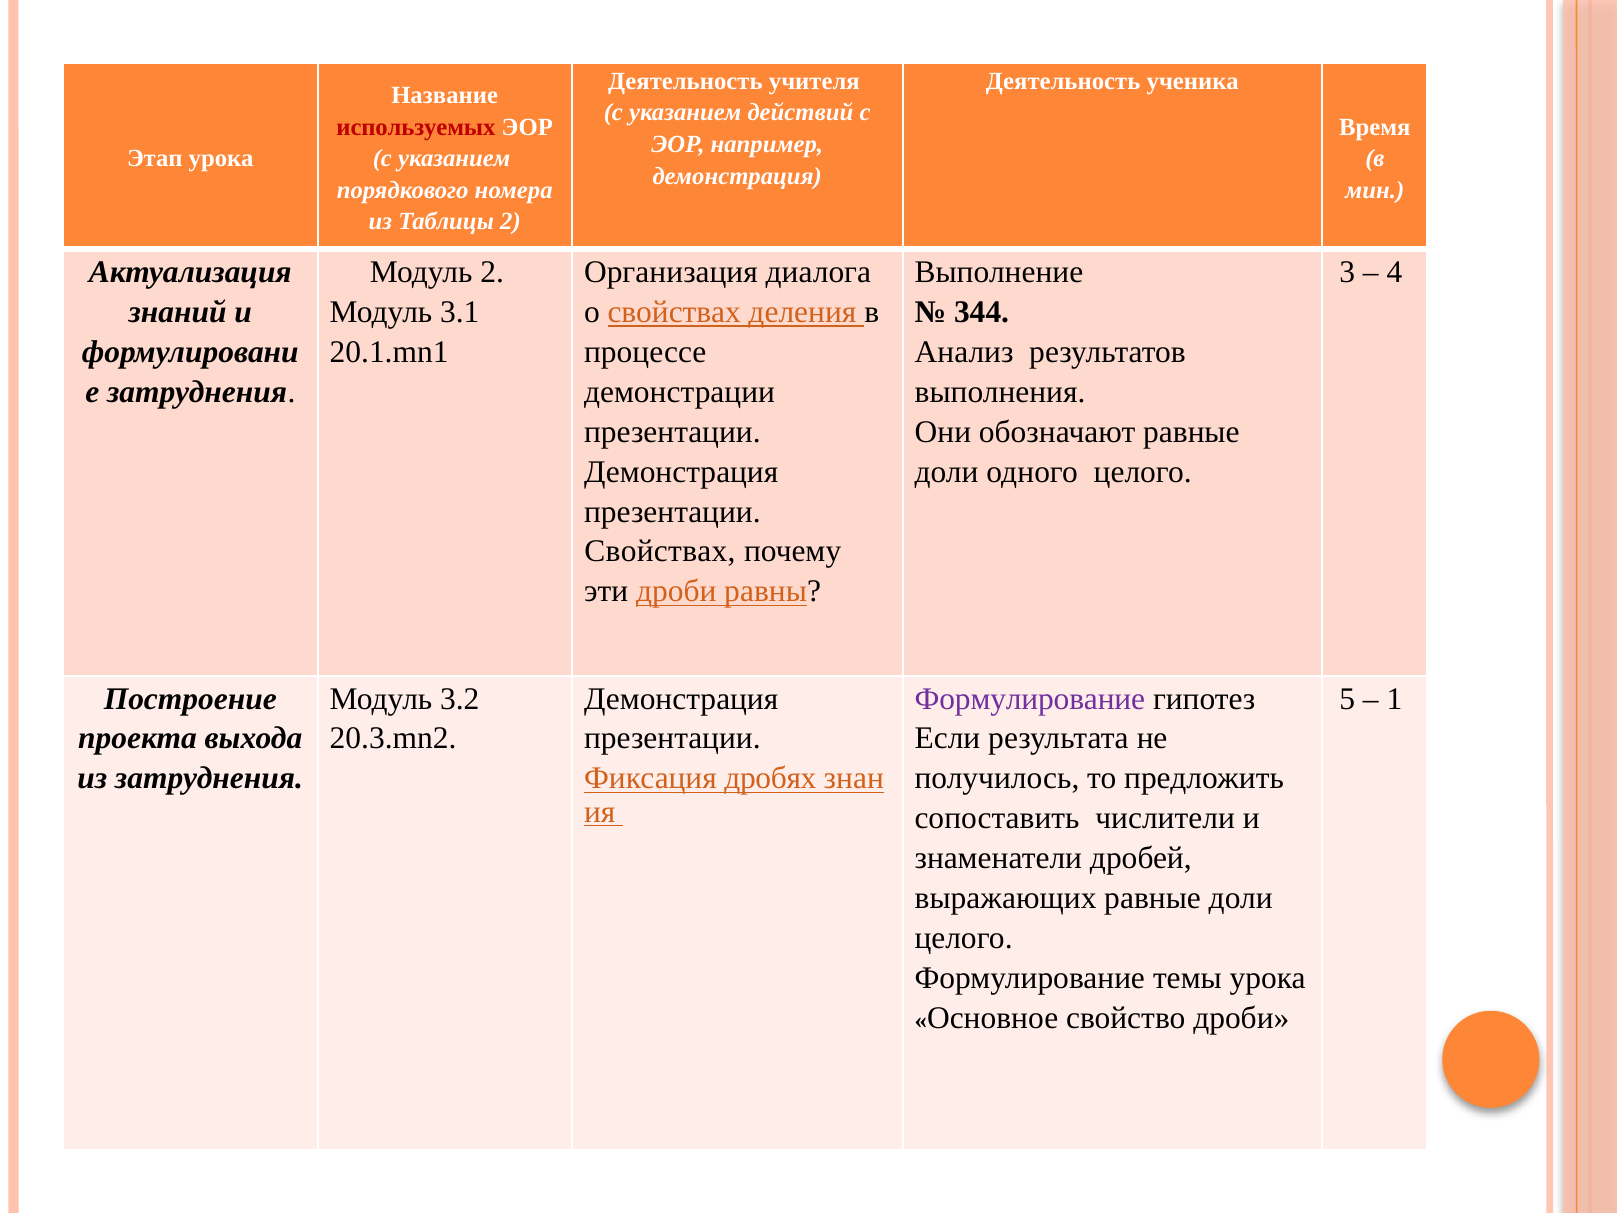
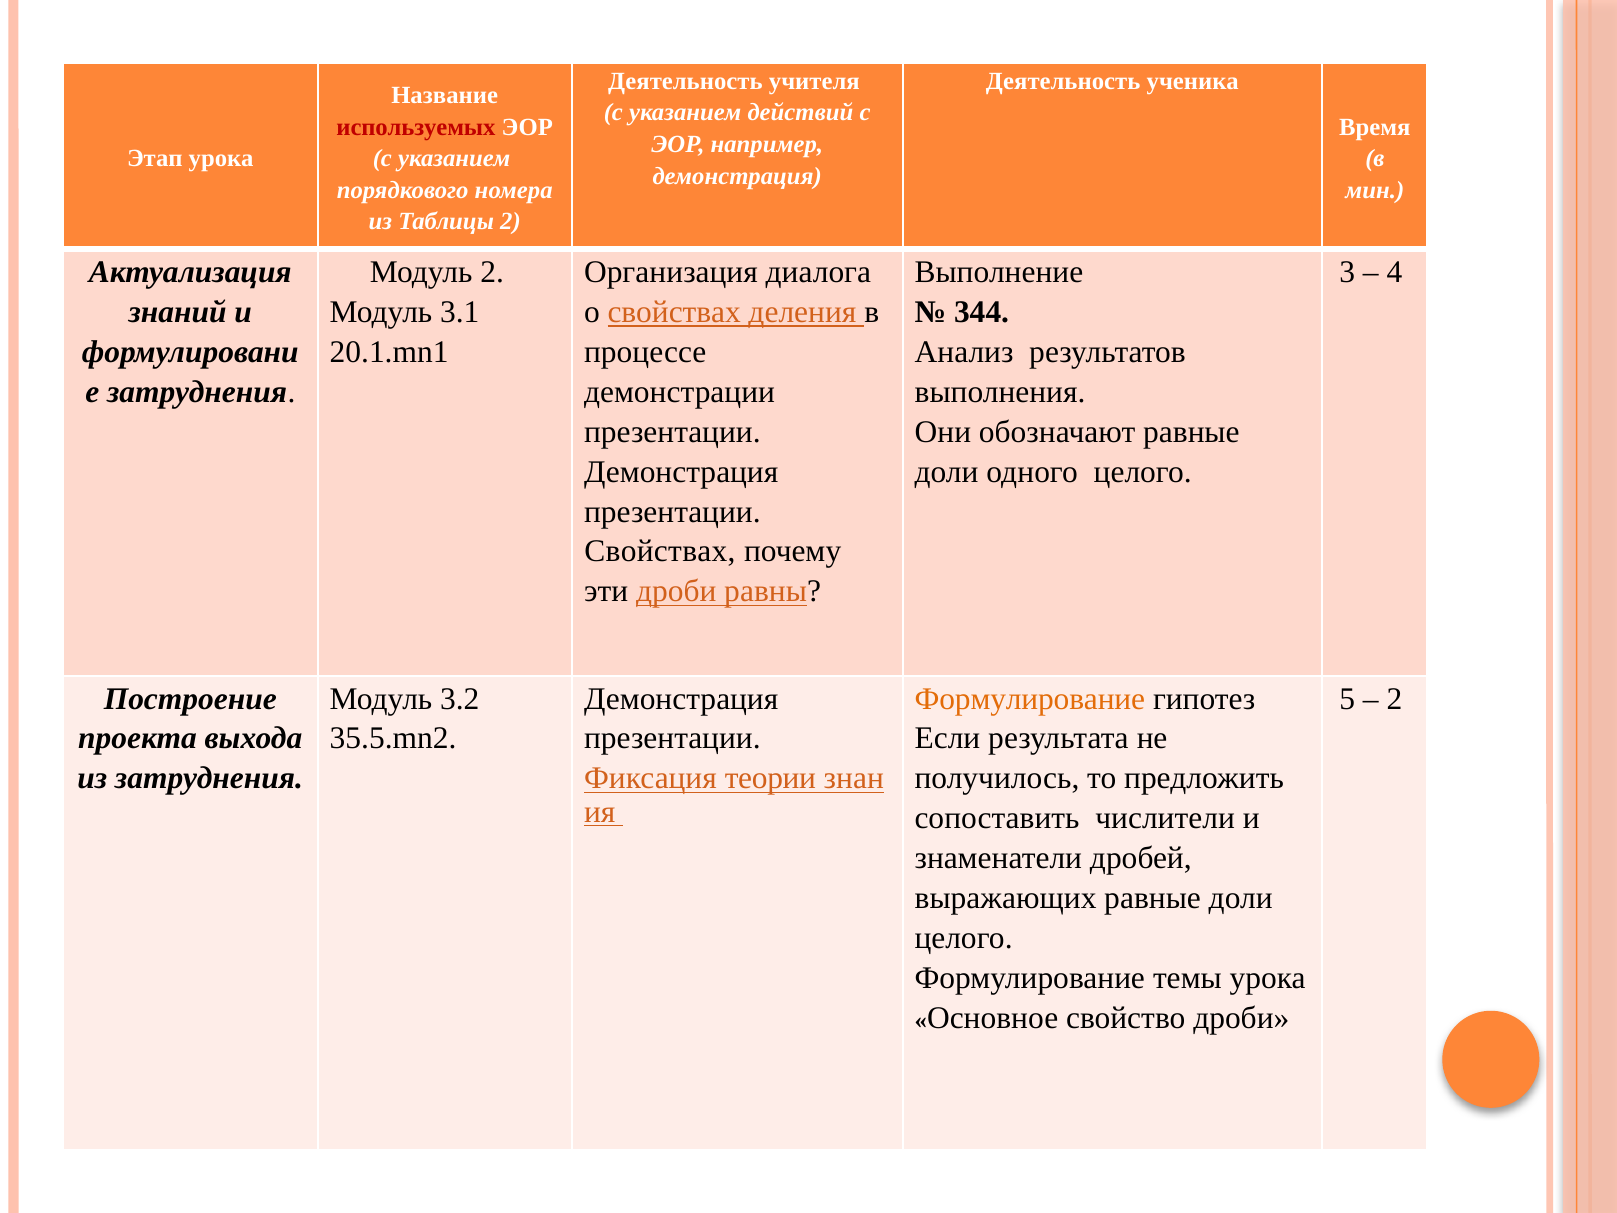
Формулирование at (1030, 698) colour: purple -> orange
1 at (1394, 698): 1 -> 2
20.3.mn2: 20.3.mn2 -> 35.5.mn2
дробях: дробях -> теории
